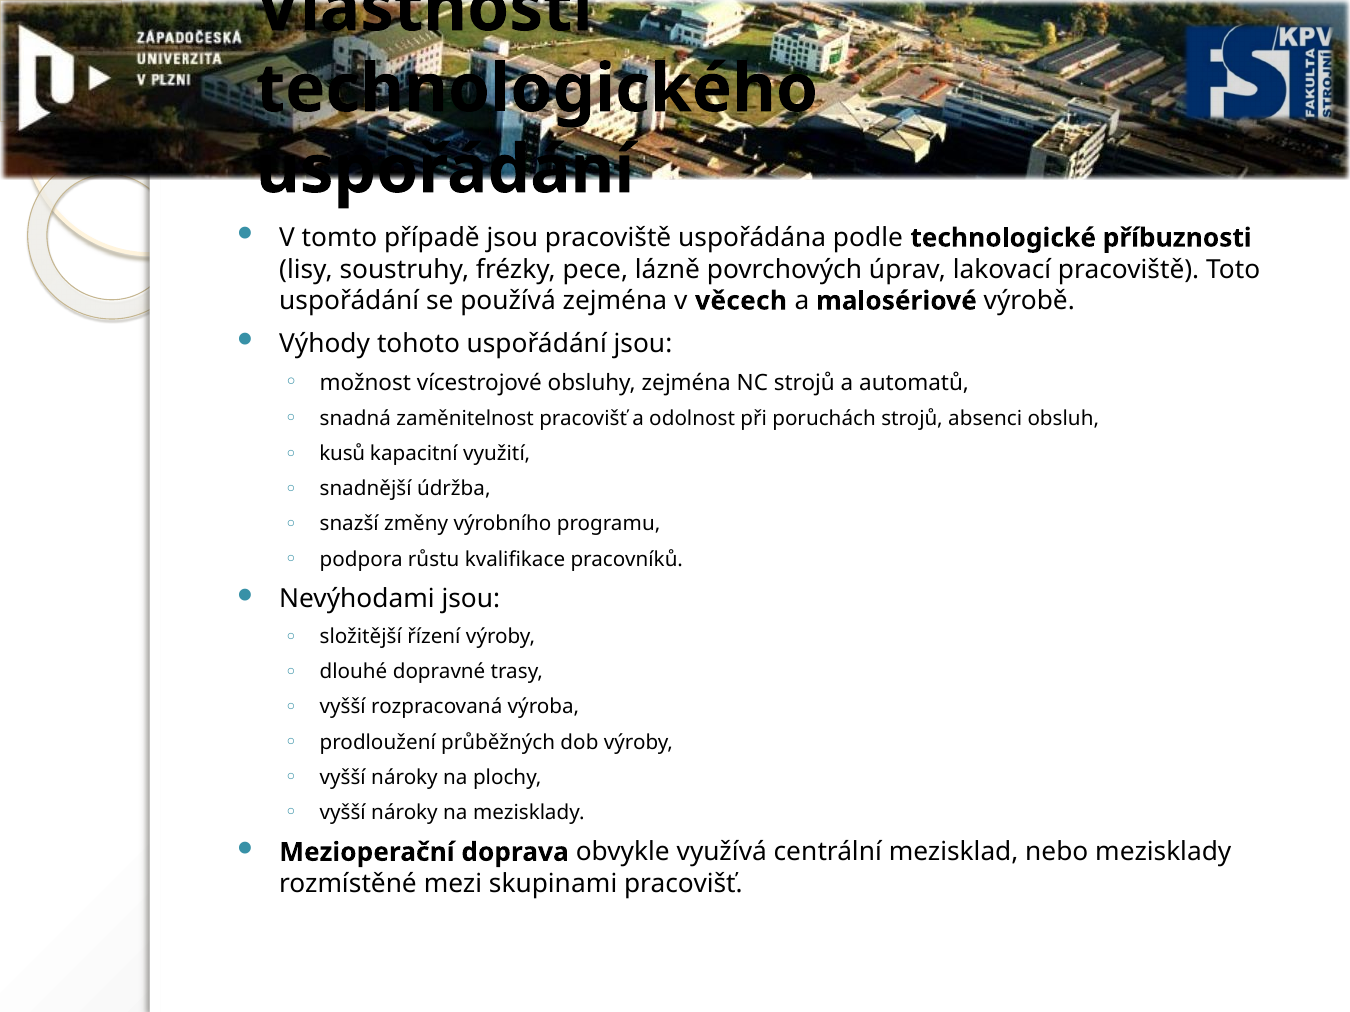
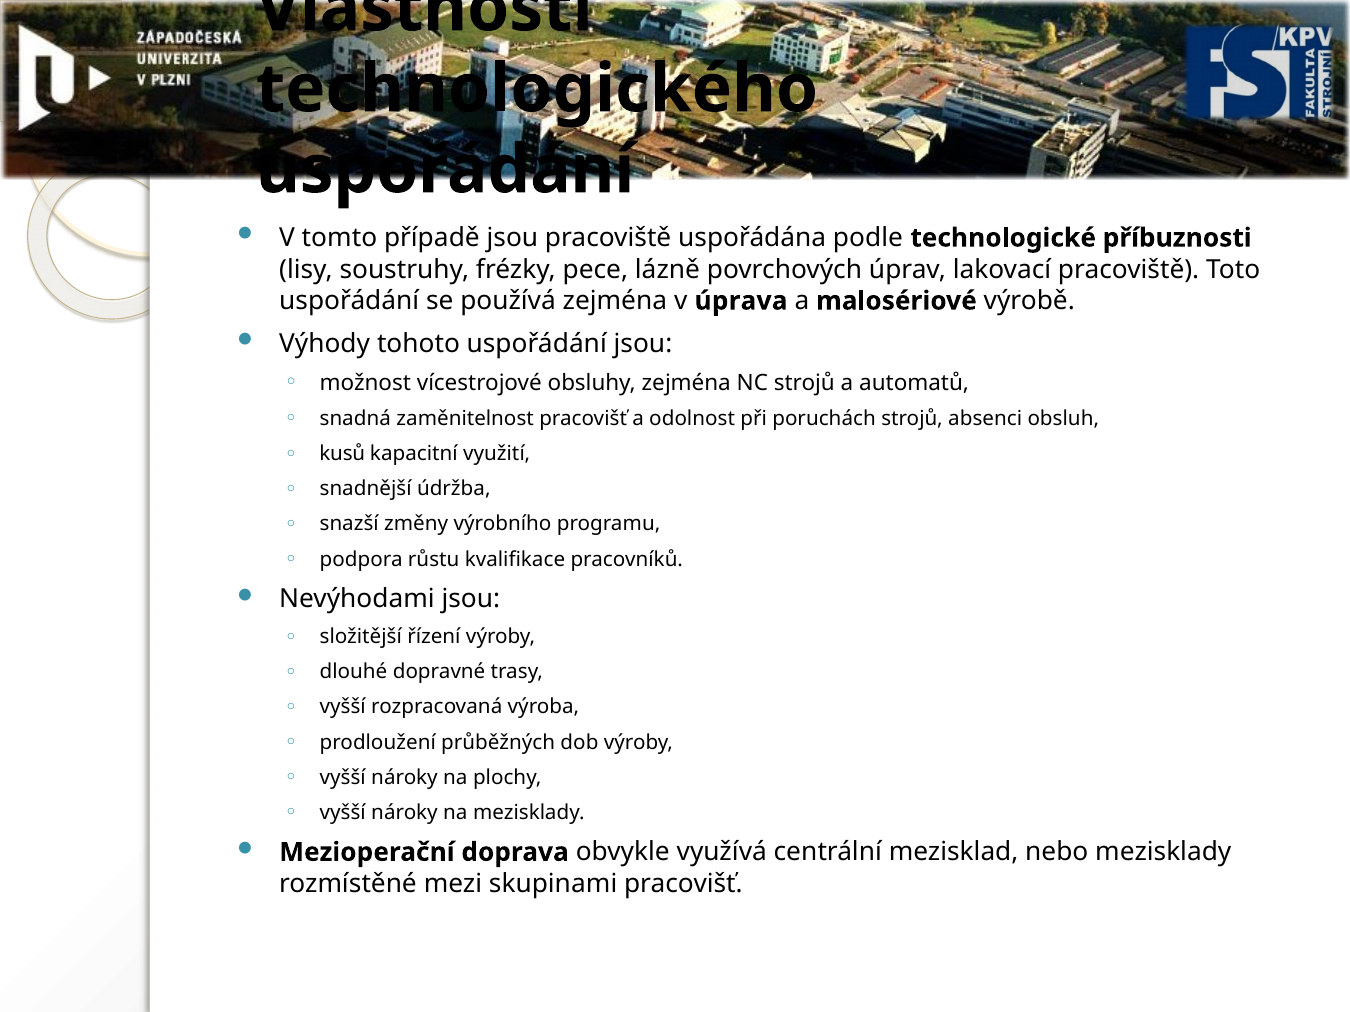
věcech: věcech -> úprava
